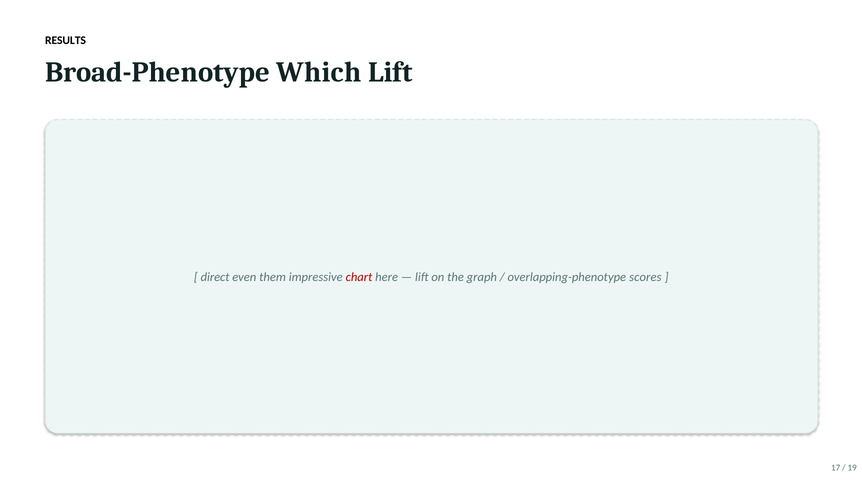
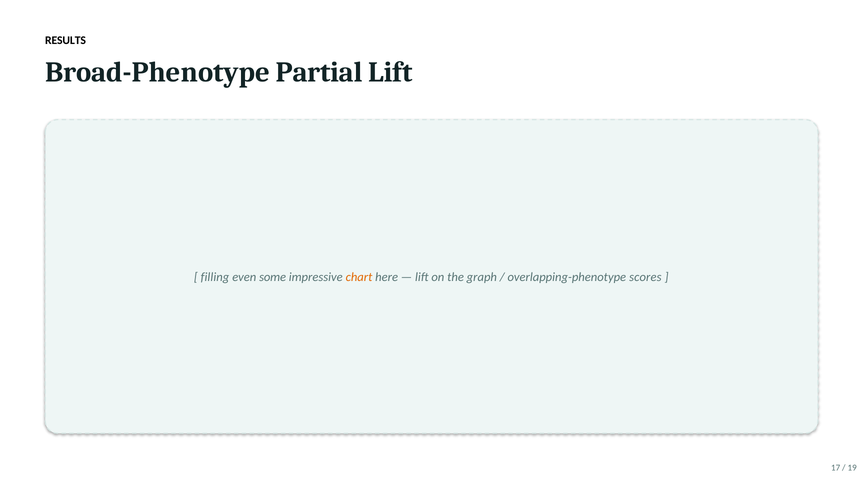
Which: Which -> Partial
direct: direct -> filling
them: them -> some
chart colour: red -> orange
